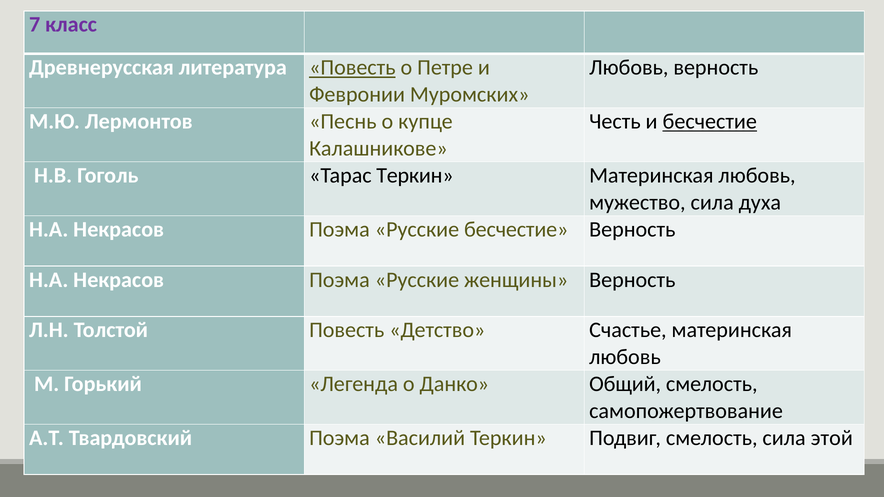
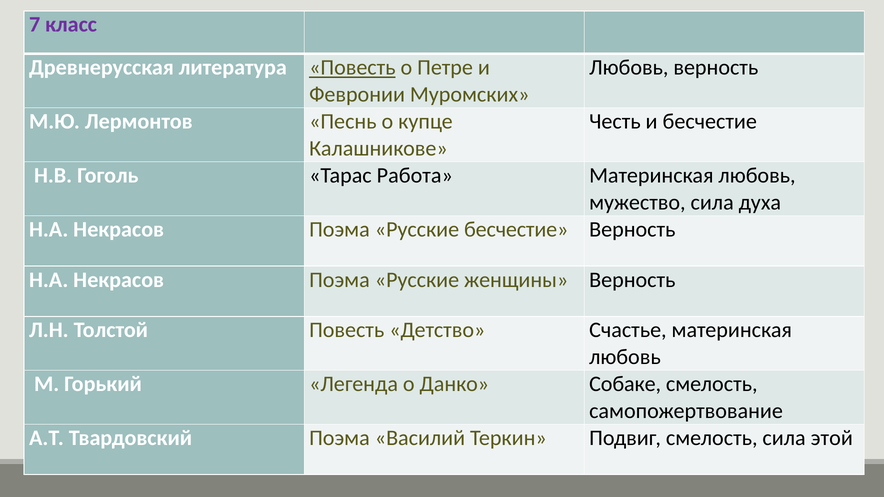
бесчестие at (710, 122) underline: present -> none
Тарас Теркин: Теркин -> Работа
Общий: Общий -> Собаке
